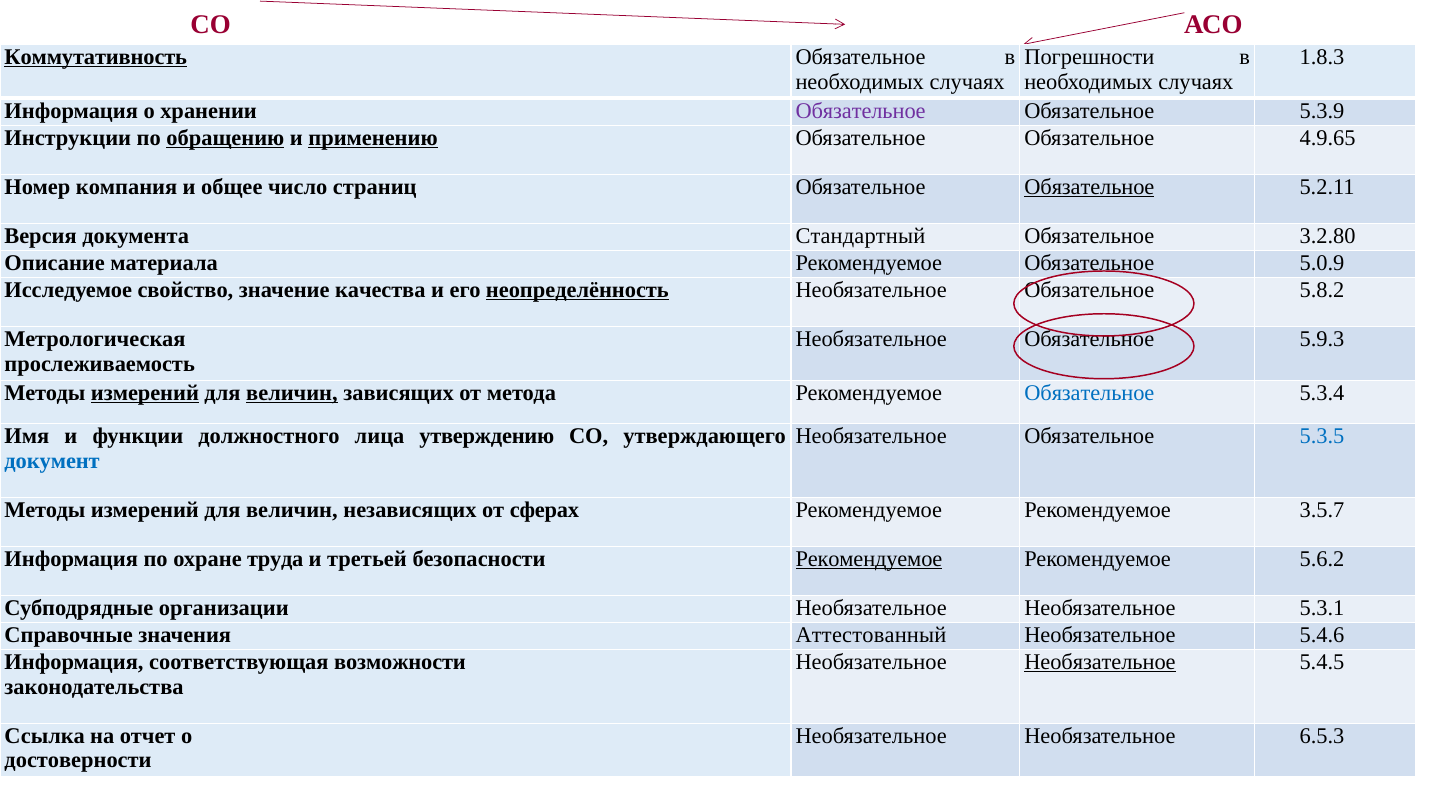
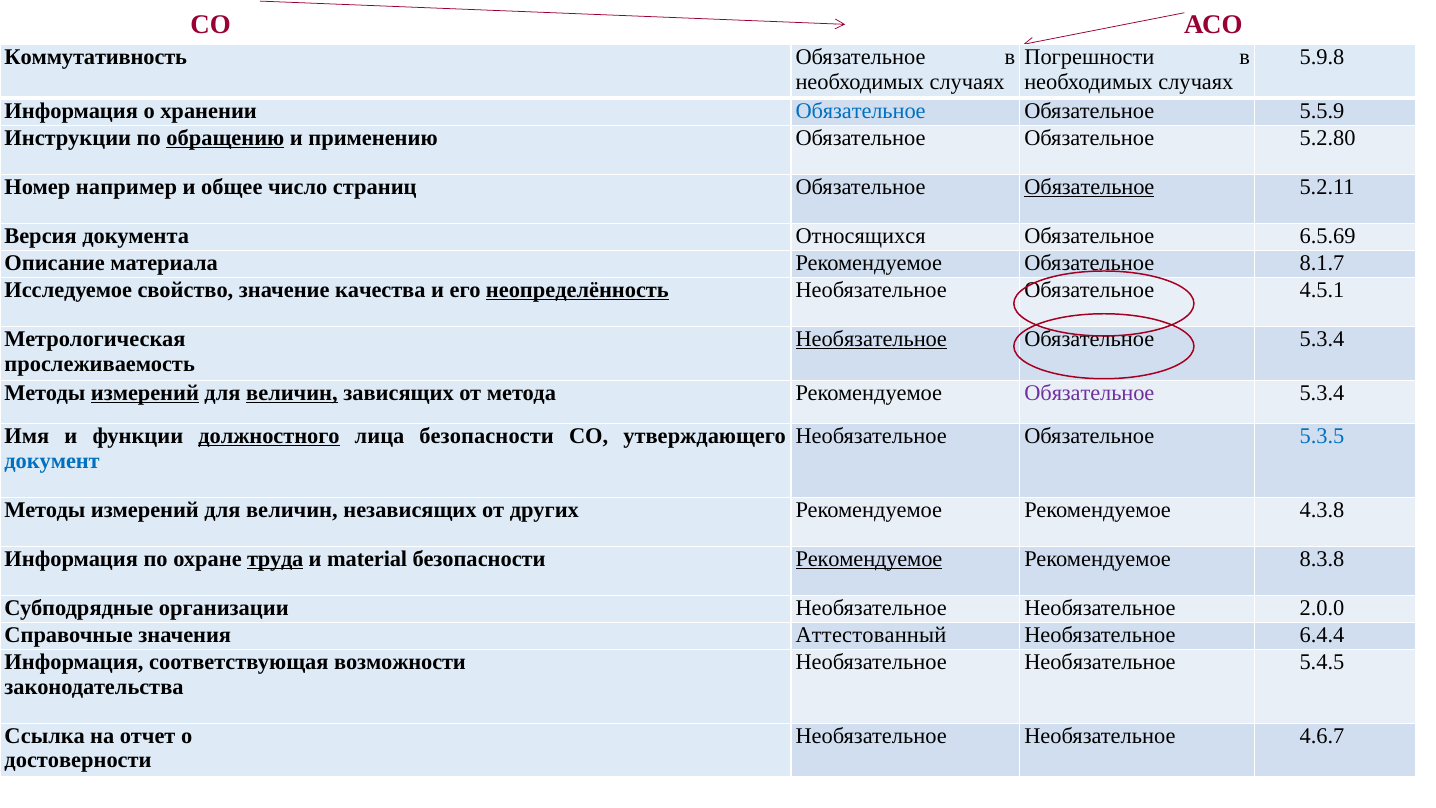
Коммутативность underline: present -> none
1.8.3: 1.8.3 -> 5.9.8
Обязательное at (861, 111) colour: purple -> blue
5.3.9: 5.3.9 -> 5.5.9
применению underline: present -> none
4.9.65: 4.9.65 -> 5.2.80
компания: компания -> например
Стандартный: Стандартный -> Относящихся
3.2.80: 3.2.80 -> 6.5.69
5.0.9: 5.0.9 -> 8.1.7
5.8.2: 5.8.2 -> 4.5.1
Необязательное at (871, 339) underline: none -> present
5.9.3 at (1322, 339): 5.9.3 -> 5.3.4
Обязательное at (1089, 393) colour: blue -> purple
должностного underline: none -> present
лица утверждению: утверждению -> безопасности
сферах: сферах -> других
3.5.7: 3.5.7 -> 4.3.8
труда underline: none -> present
третьей: третьей -> material
5.6.2: 5.6.2 -> 8.3.8
5.3.1: 5.3.1 -> 2.0.0
5.4.6: 5.4.6 -> 6.4.4
Необязательное at (1100, 662) underline: present -> none
6.5.3: 6.5.3 -> 4.6.7
